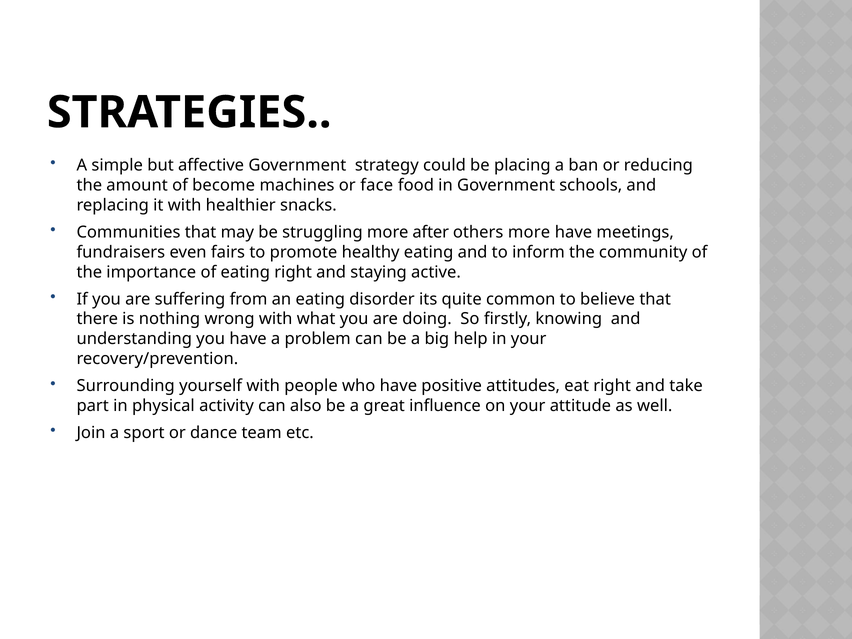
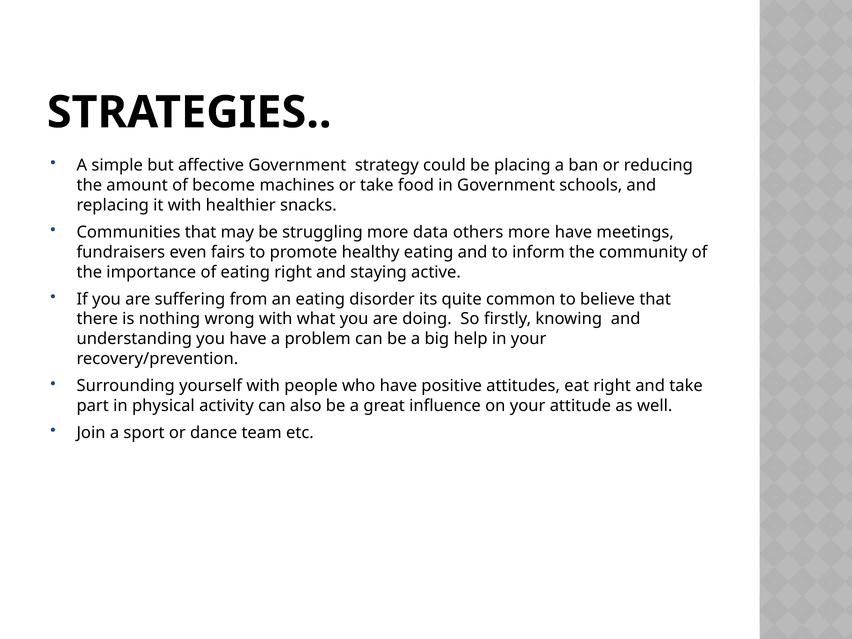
or face: face -> take
after: after -> data
